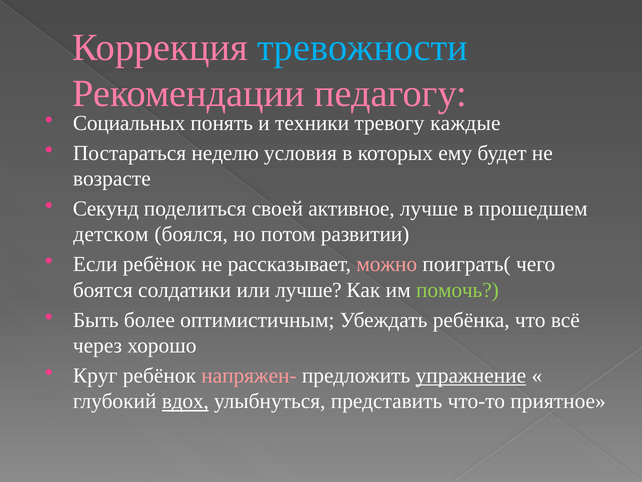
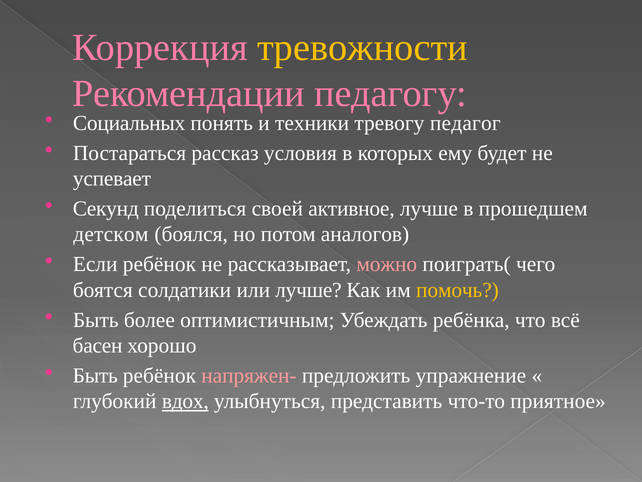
тревожности colour: light blue -> yellow
каждые: каждые -> педагог
неделю: неделю -> рассказ
возрасте: возрасте -> успевает
развитии: развитии -> аналогов
помочь colour: light green -> yellow
через: через -> басен
Круг at (95, 375): Круг -> Быть
упражнение underline: present -> none
